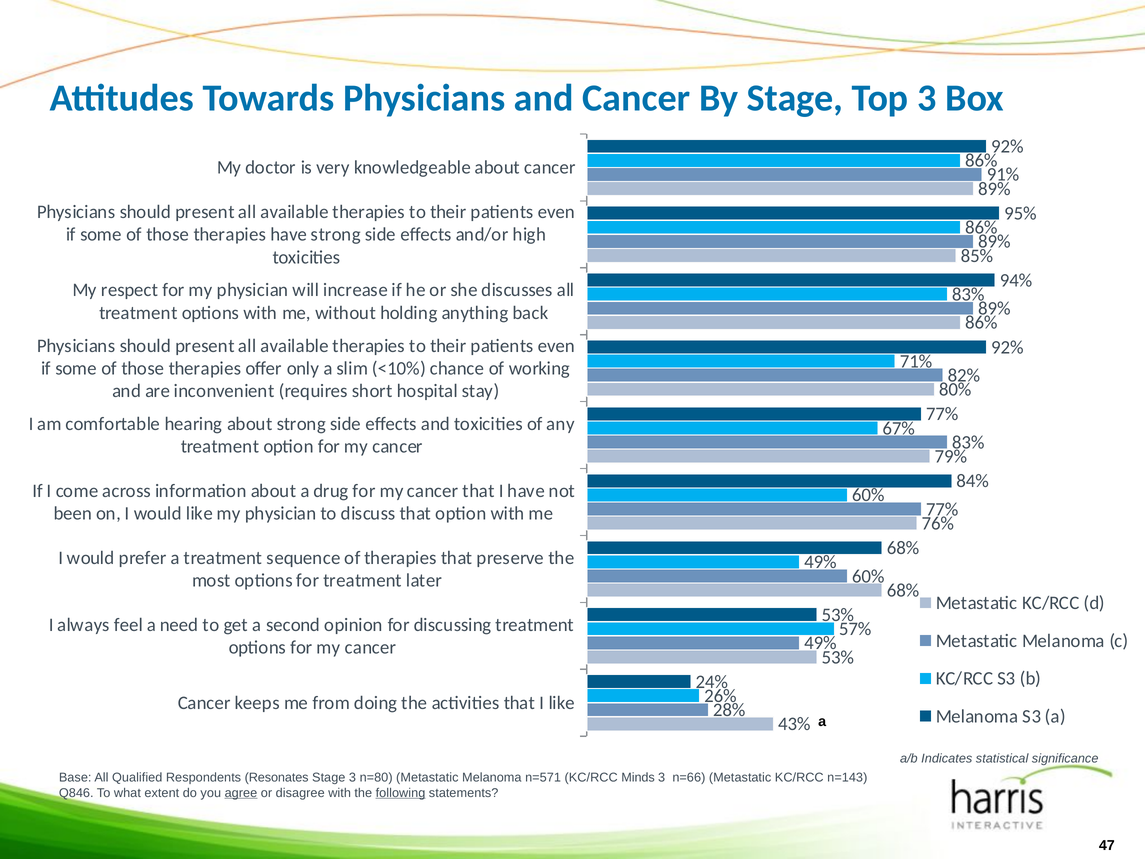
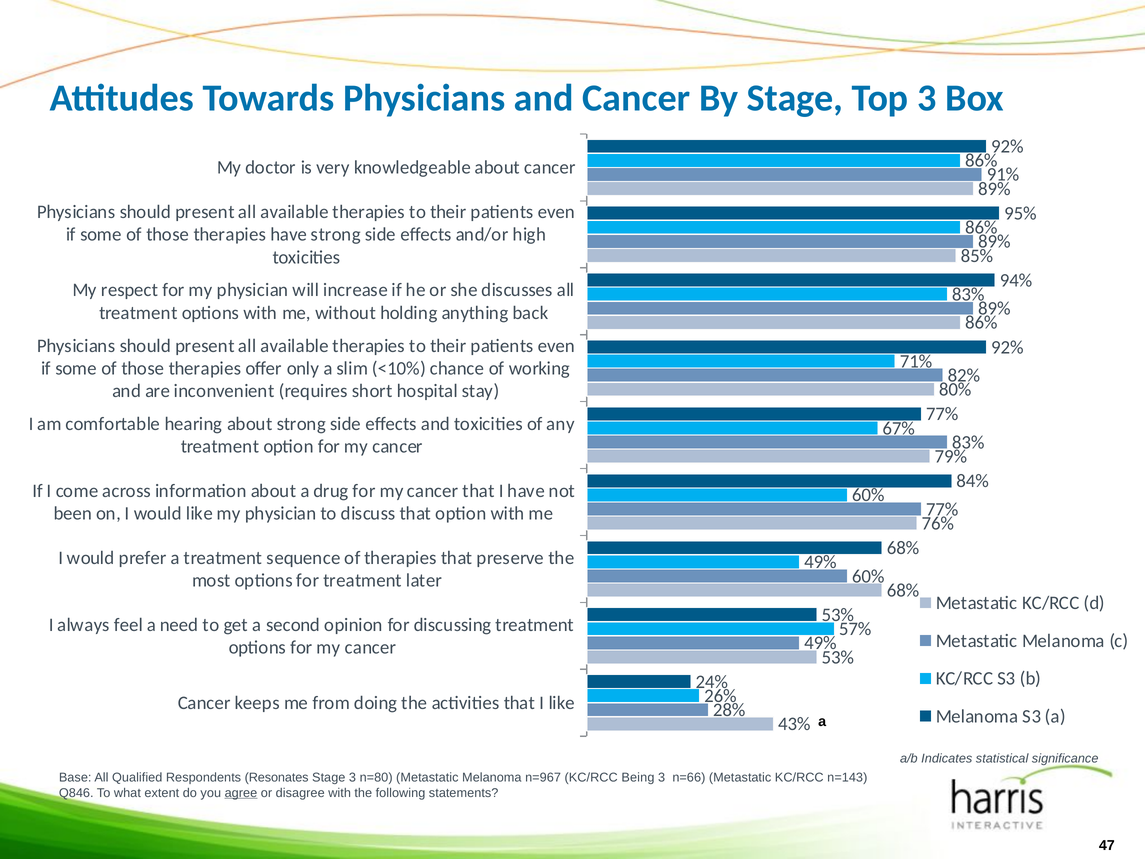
n=571: n=571 -> n=967
Minds: Minds -> Being
following underline: present -> none
